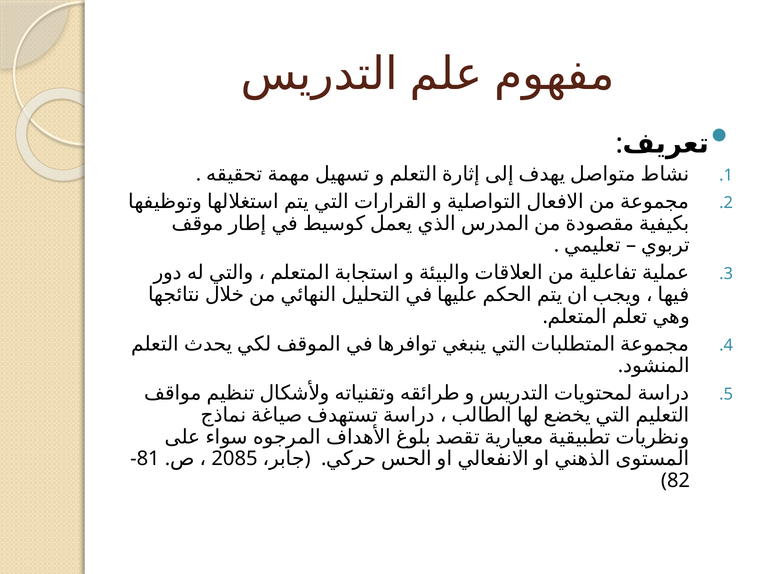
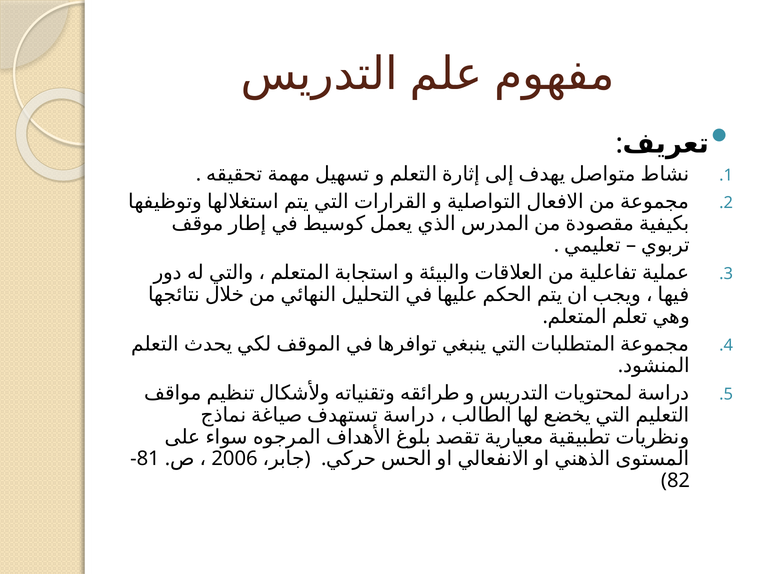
2085: 2085 -> 2006
